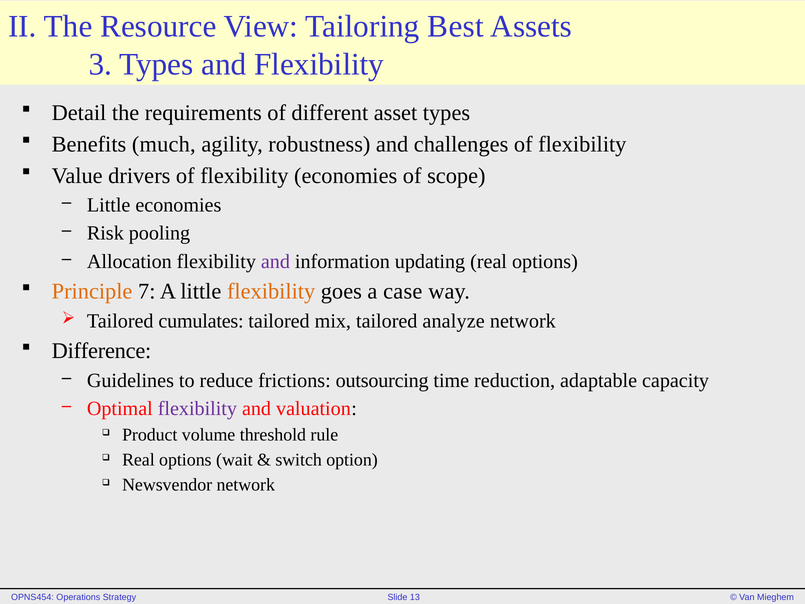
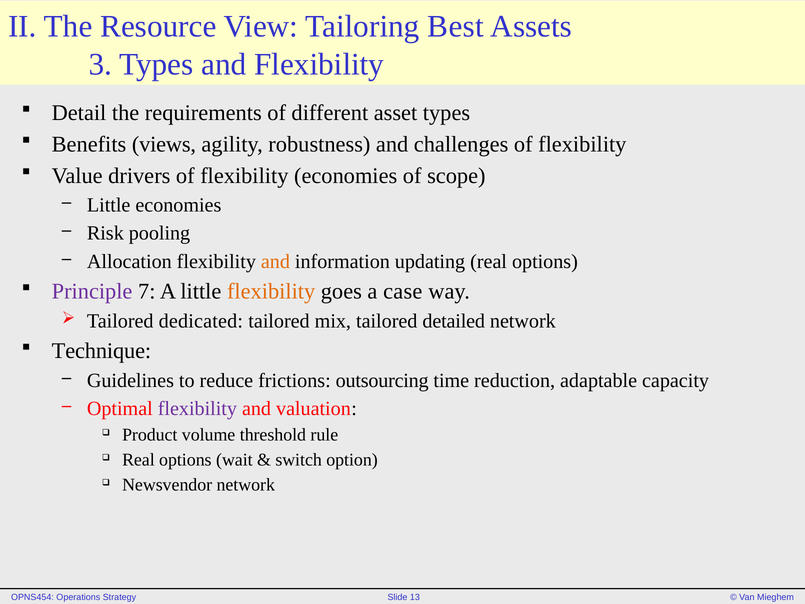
much: much -> views
and at (275, 261) colour: purple -> orange
Principle colour: orange -> purple
cumulates: cumulates -> dedicated
analyze: analyze -> detailed
Difference: Difference -> Technique
